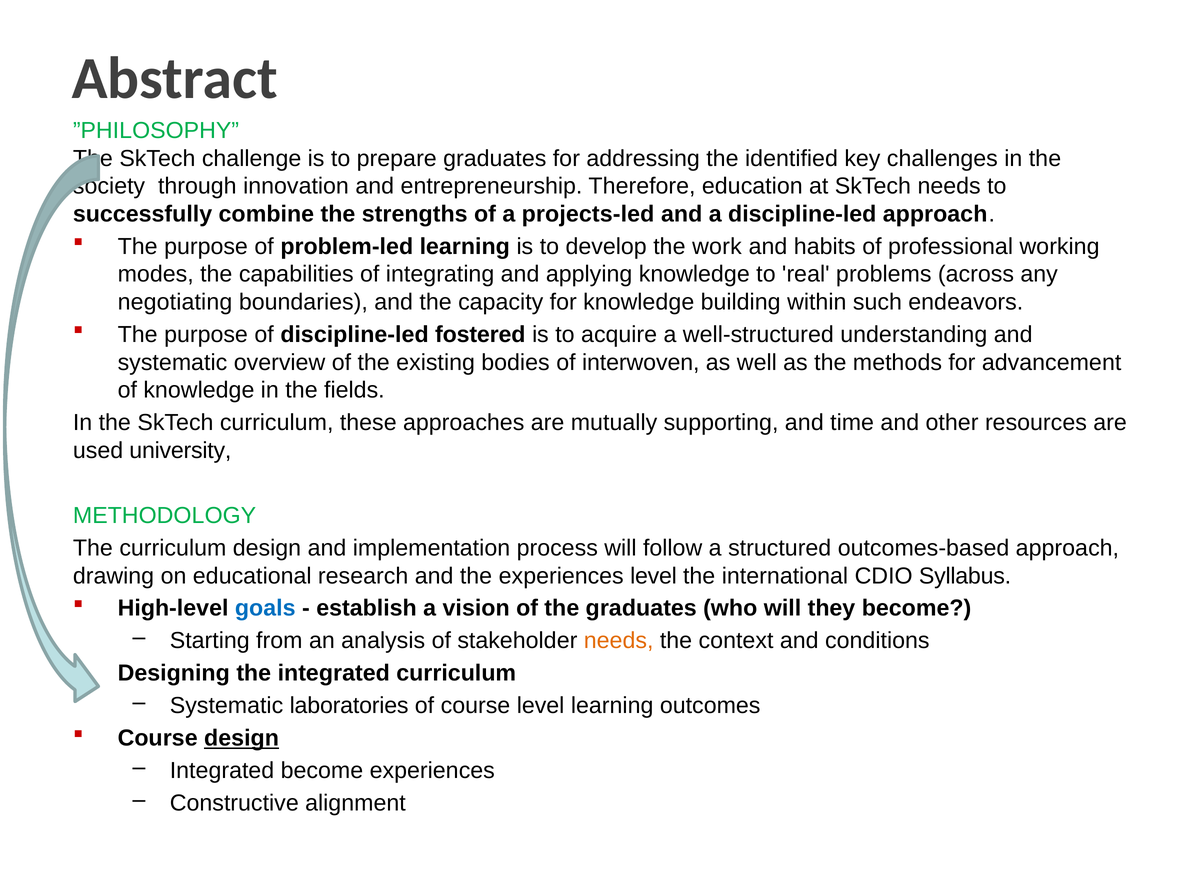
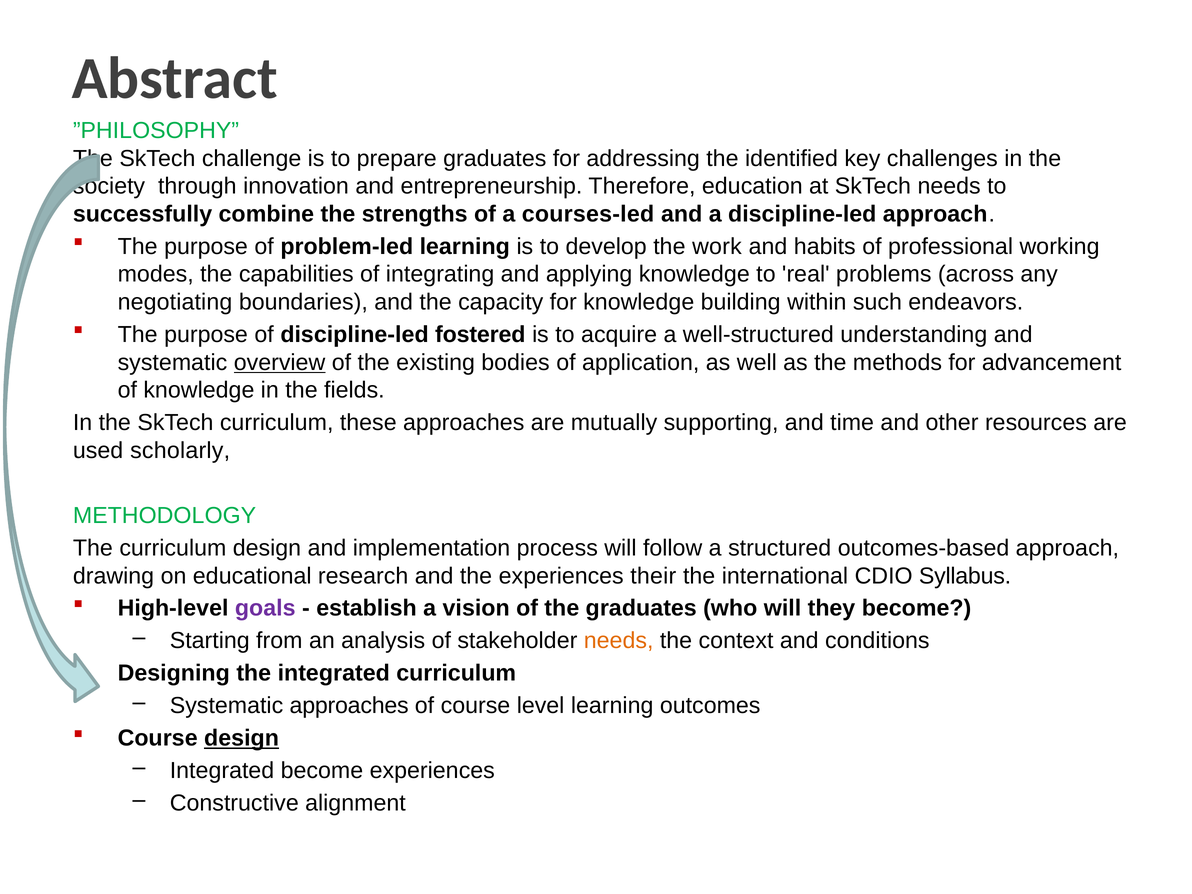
projects-led: projects-led -> courses-led
overview underline: none -> present
interwoven: interwoven -> application
university: university -> scholarly
experiences level: level -> their
goals colour: blue -> purple
Systematic laboratories: laboratories -> approaches
